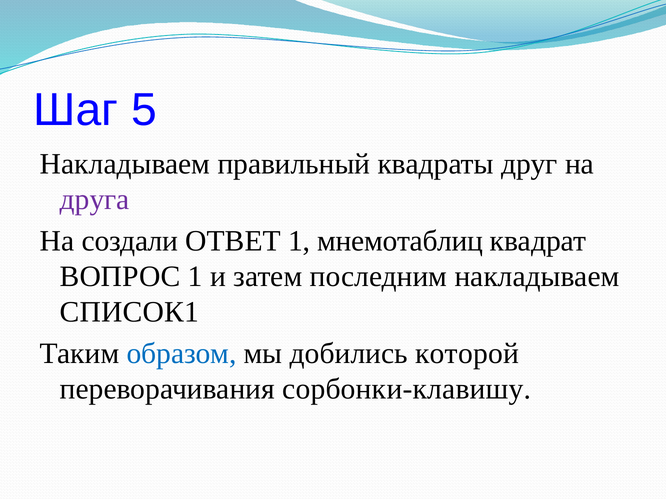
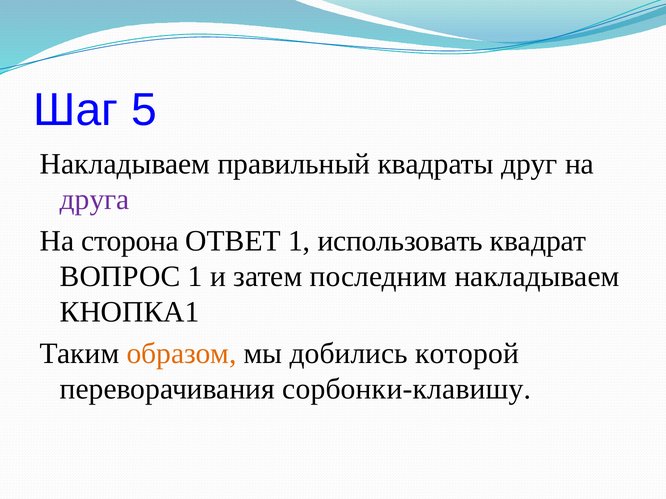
создали: создали -> сторона
мнемотаблиц: мнемотаблиц -> использовать
СПИСОК1: СПИСОК1 -> КНОПКА1
образом colour: blue -> orange
